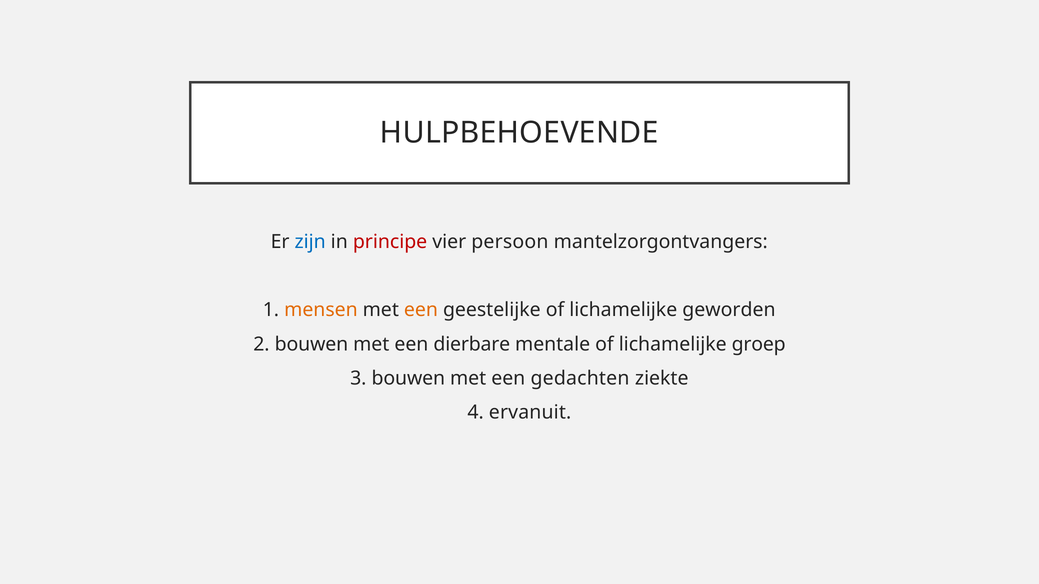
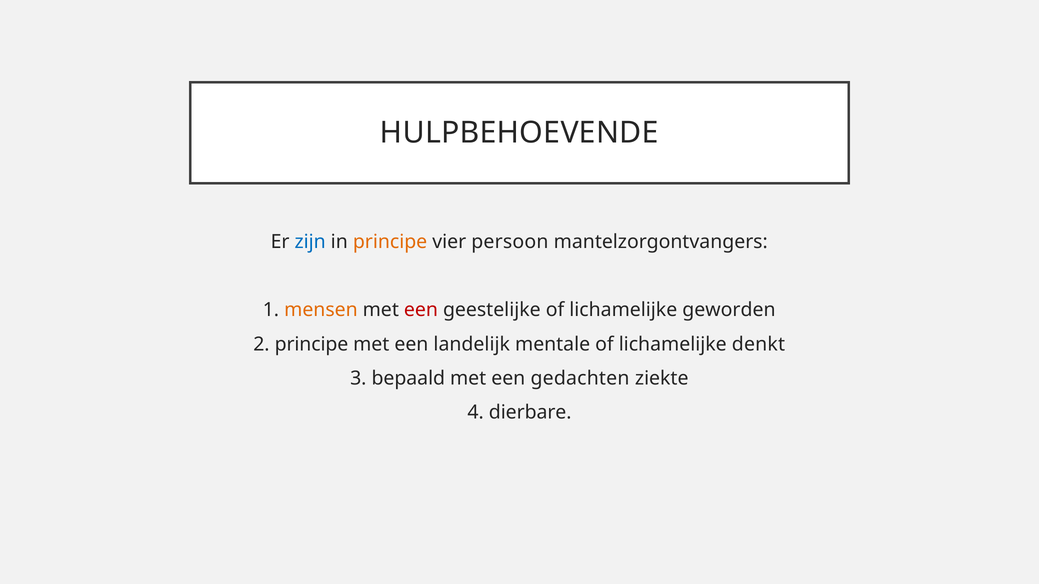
principe at (390, 242) colour: red -> orange
een at (421, 310) colour: orange -> red
2 bouwen: bouwen -> principe
dierbare: dierbare -> landelijk
groep: groep -> denkt
3 bouwen: bouwen -> bepaald
ervanuit: ervanuit -> dierbare
